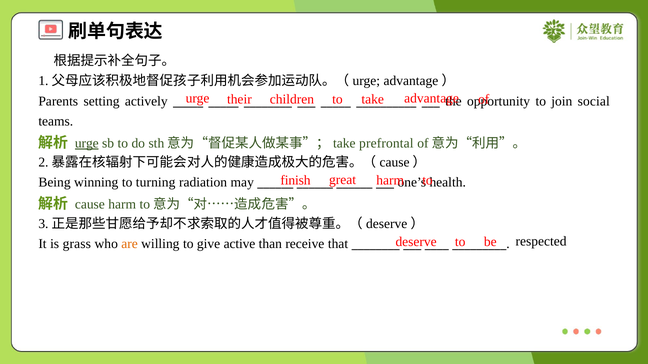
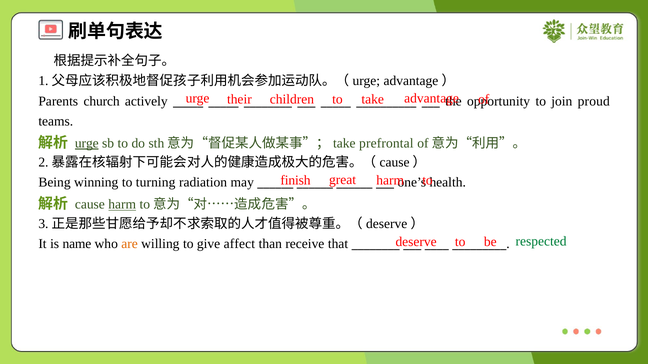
setting: setting -> church
social: social -> proud
harm at (122, 205) underline: none -> present
respected colour: black -> green
grass: grass -> name
active: active -> affect
